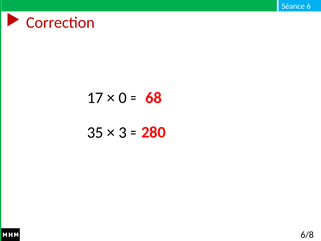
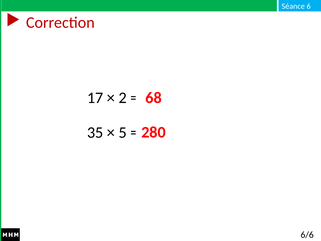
0: 0 -> 2
3: 3 -> 5
6/8: 6/8 -> 6/6
